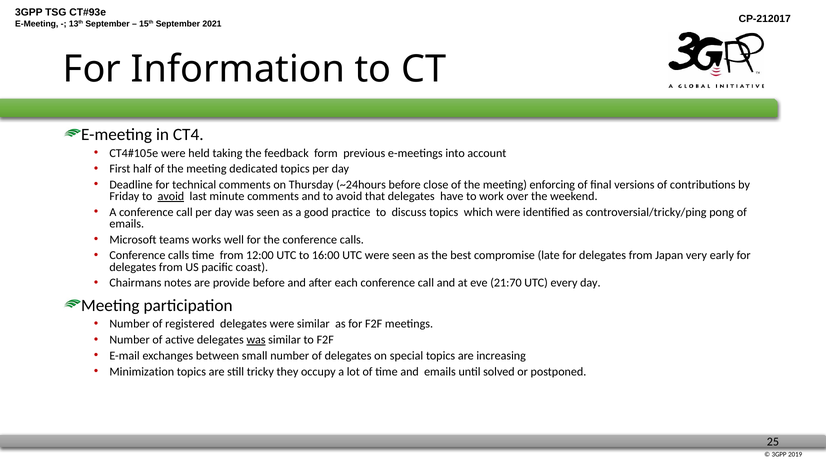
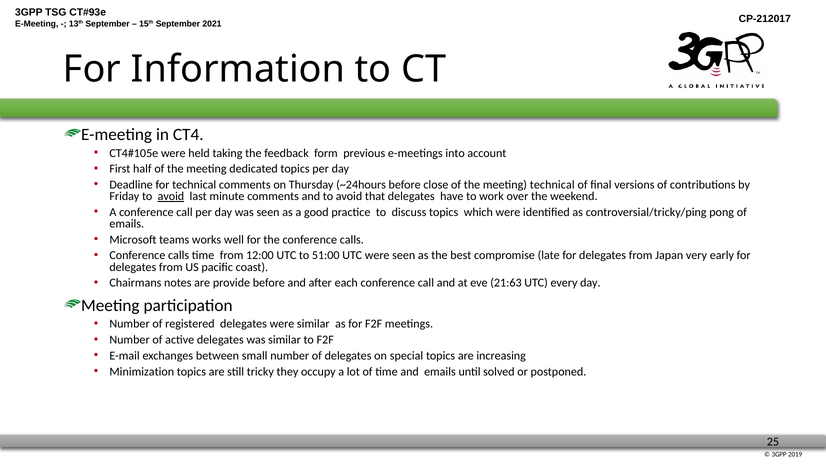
meeting enforcing: enforcing -> technical
16:00: 16:00 -> 51:00
21:70: 21:70 -> 21:63
was at (256, 340) underline: present -> none
